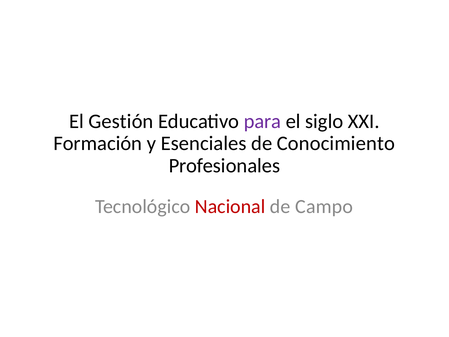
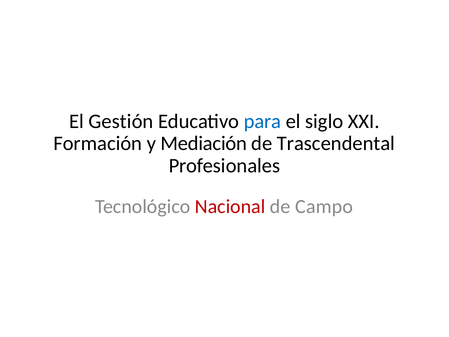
para colour: purple -> blue
Esenciales: Esenciales -> Mediación
Conocimiento: Conocimiento -> Trascendental
